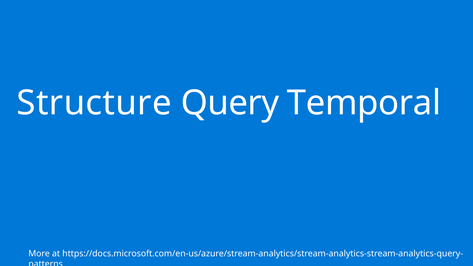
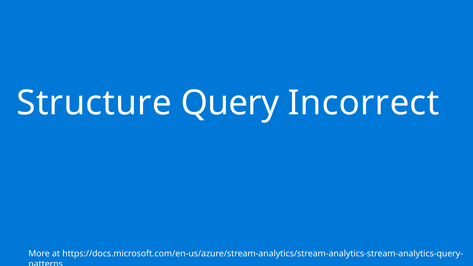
Temporal: Temporal -> Incorrect
